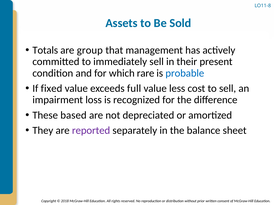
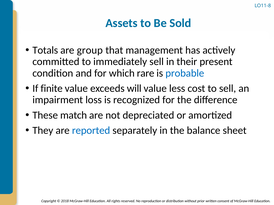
fixed: fixed -> finite
full: full -> will
based: based -> match
reported colour: purple -> blue
